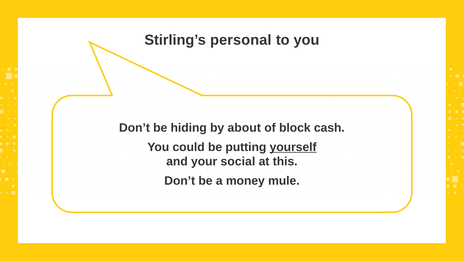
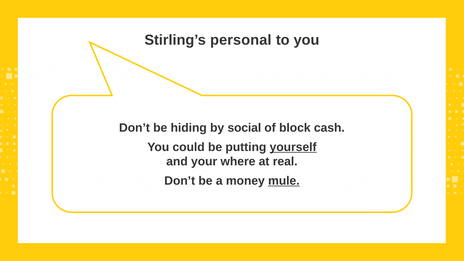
about: about -> social
social: social -> where
this: this -> real
mule underline: none -> present
